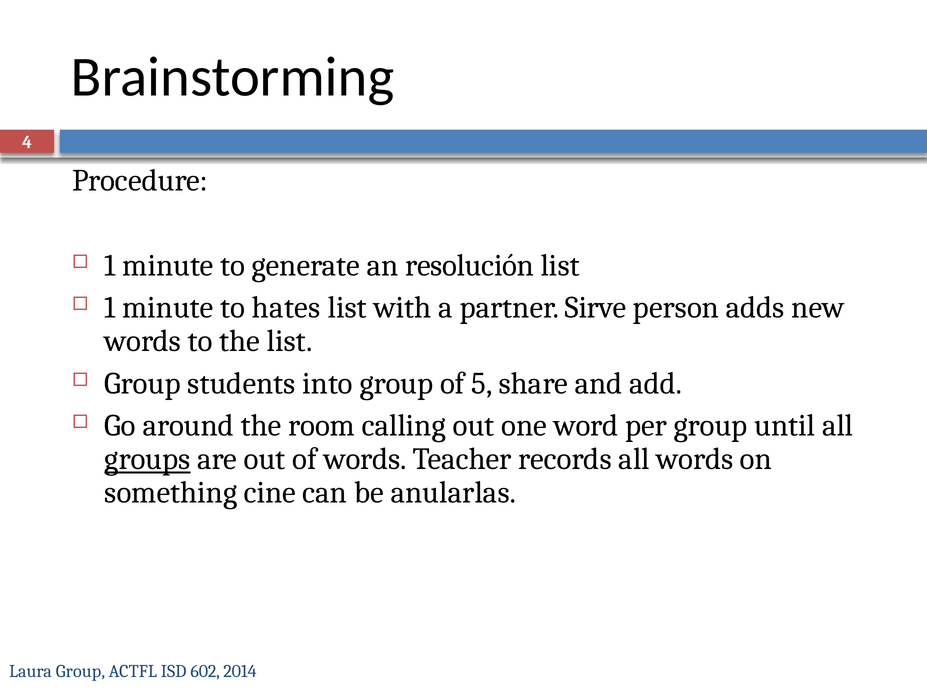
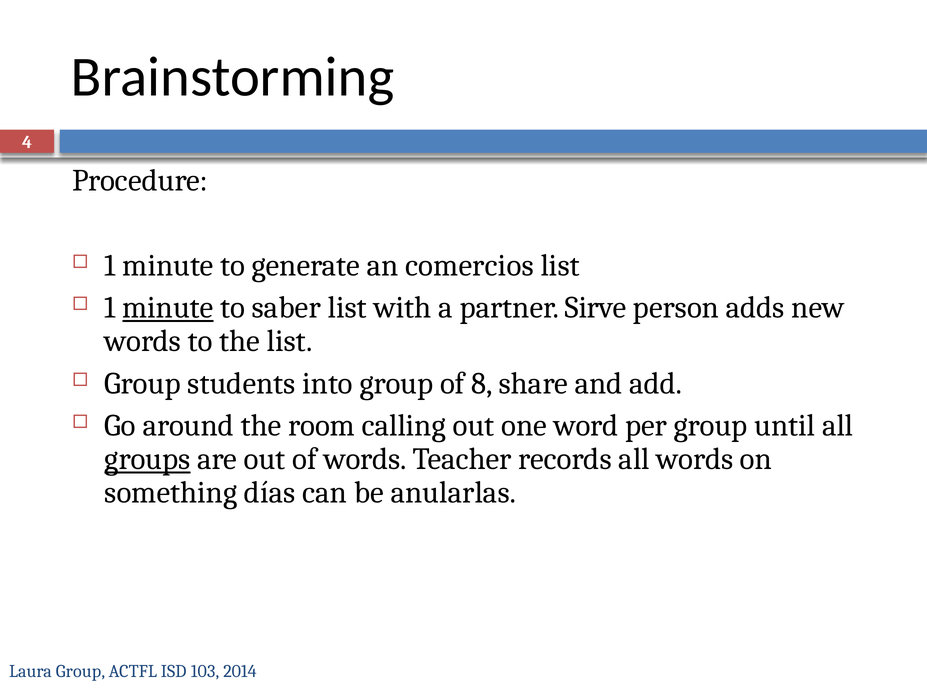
resolución: resolución -> comercios
minute at (168, 308) underline: none -> present
hates: hates -> saber
5: 5 -> 8
cine: cine -> días
602: 602 -> 103
